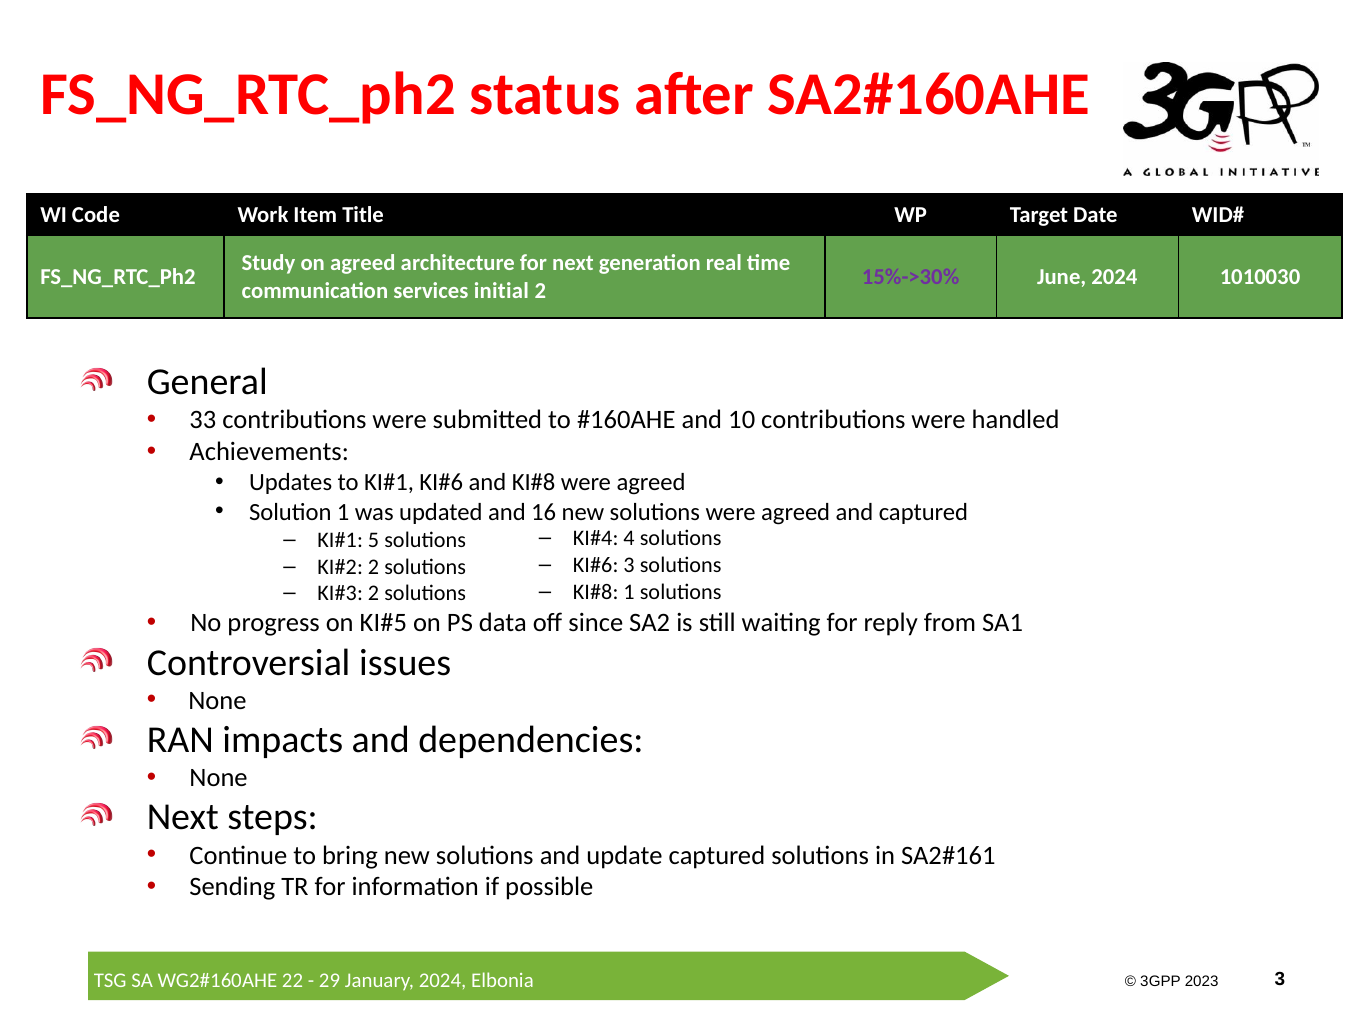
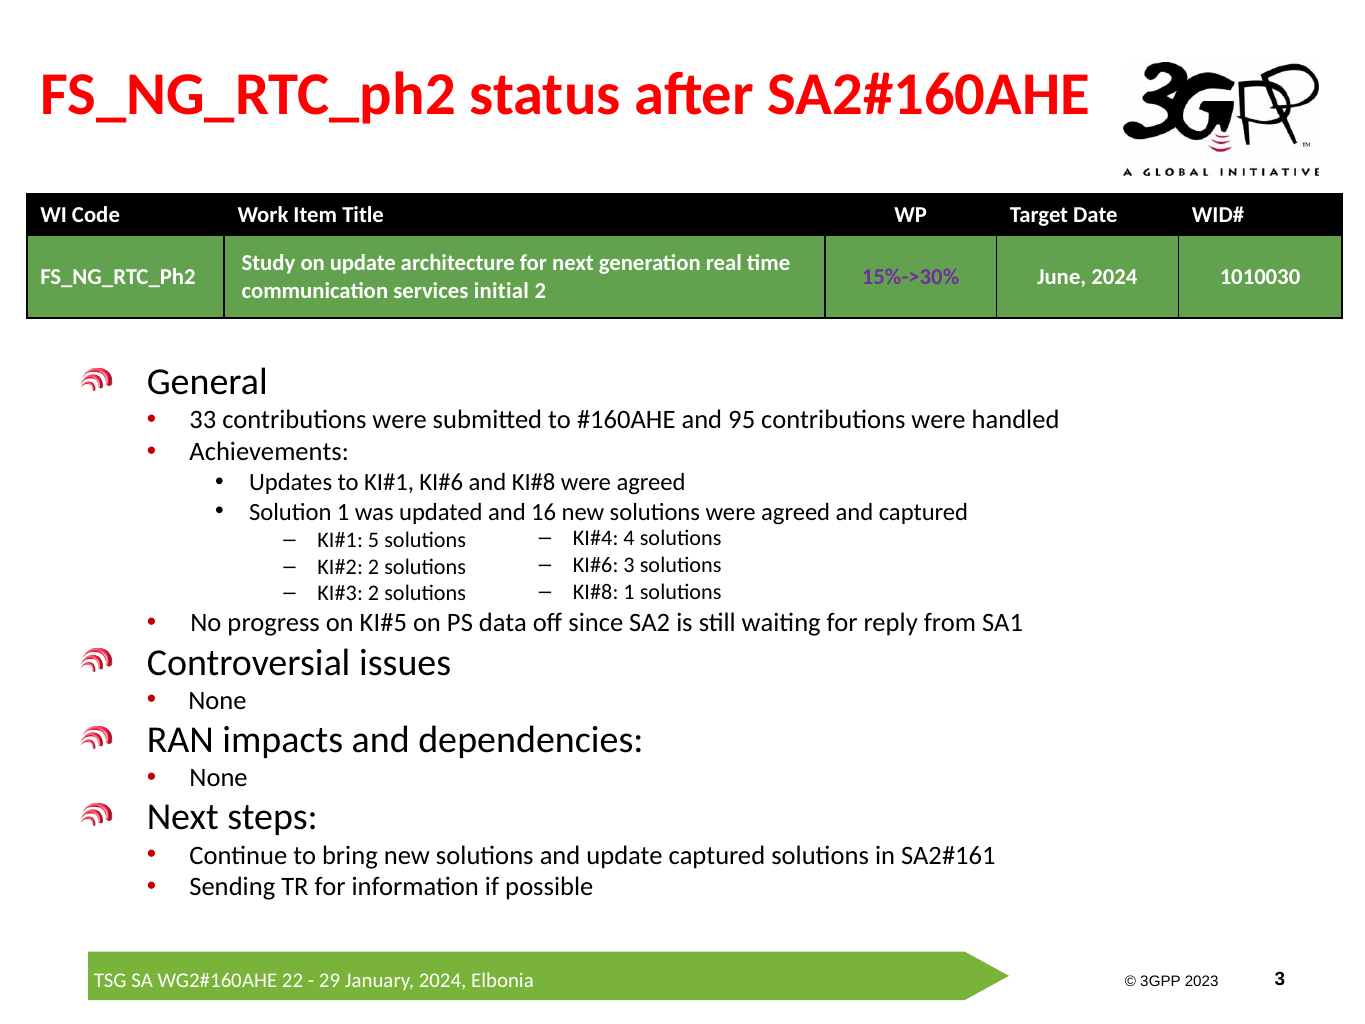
on agreed: agreed -> update
10: 10 -> 95
